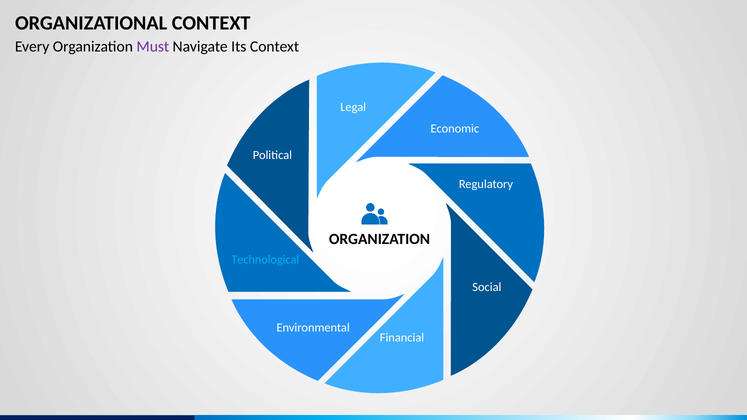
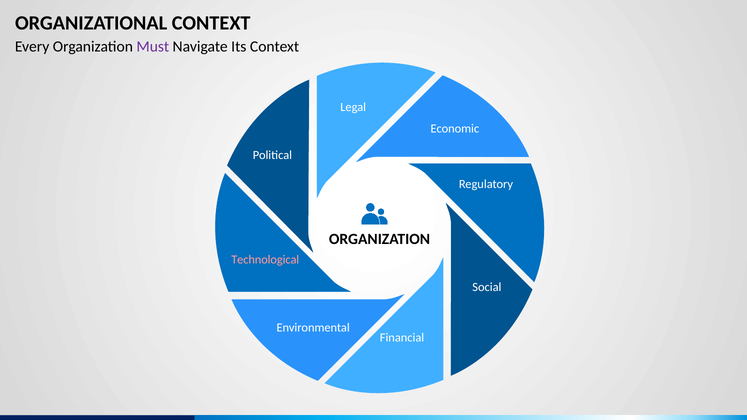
Technological colour: light blue -> pink
